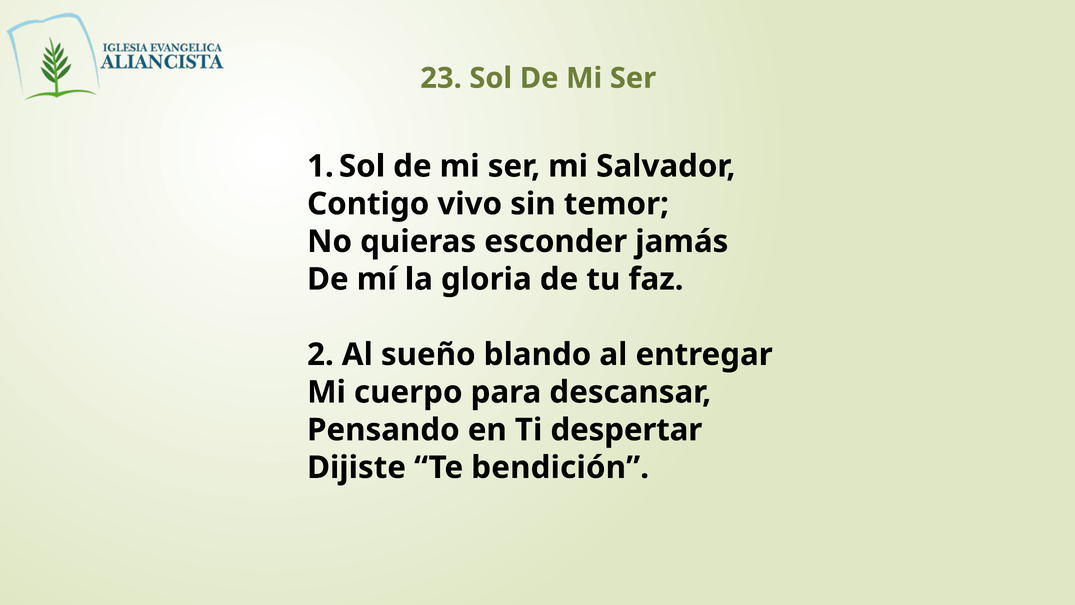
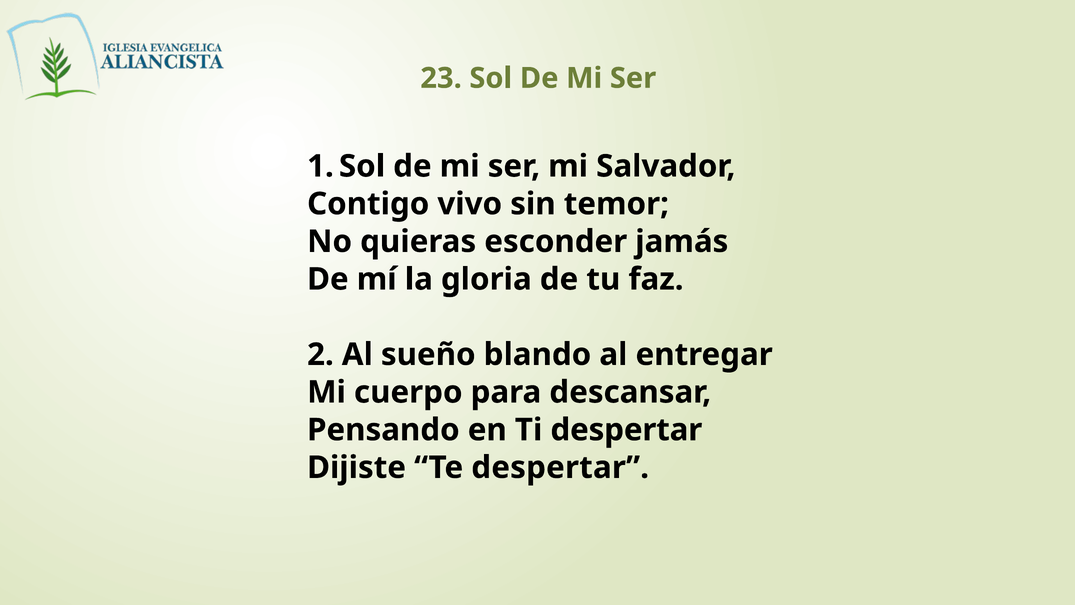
Te bendición: bendición -> despertar
